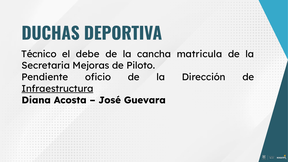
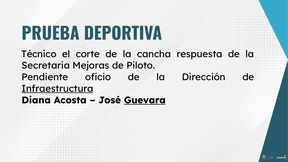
DUCHAS: DUCHAS -> PRUEBA
debe: debe -> corte
matricula: matricula -> respuesta
Guevara underline: none -> present
